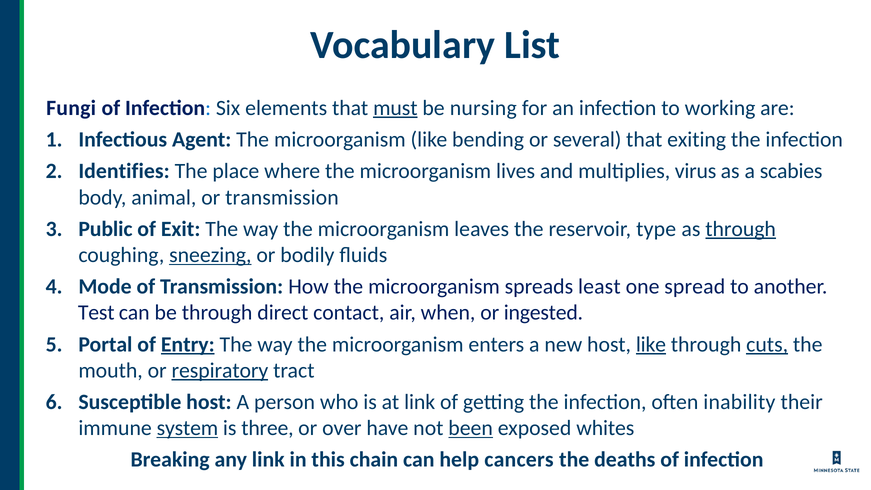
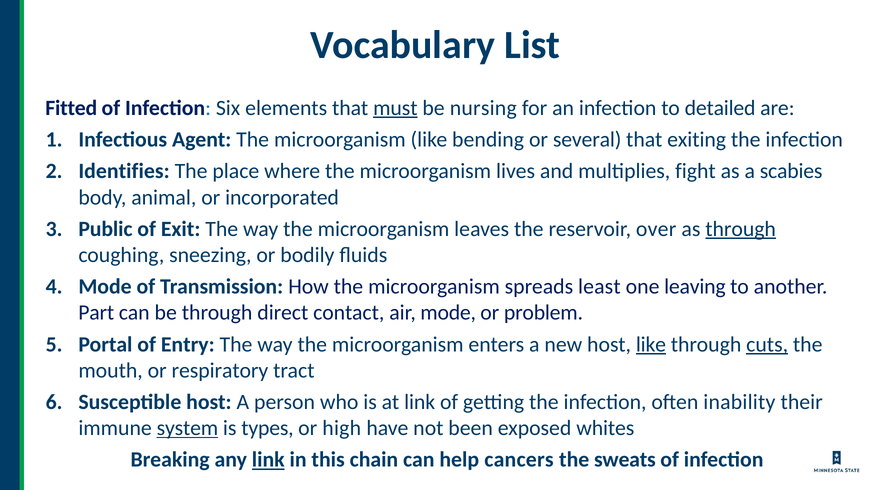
Fungi: Fungi -> Fitted
working: working -> detailed
virus: virus -> fight
or transmission: transmission -> incorporated
type: type -> over
sneezing underline: present -> none
spread: spread -> leaving
Test: Test -> Part
air when: when -> mode
ingested: ingested -> problem
Entry underline: present -> none
respiratory underline: present -> none
three: three -> types
over: over -> high
been underline: present -> none
link at (268, 460) underline: none -> present
deaths: deaths -> sweats
